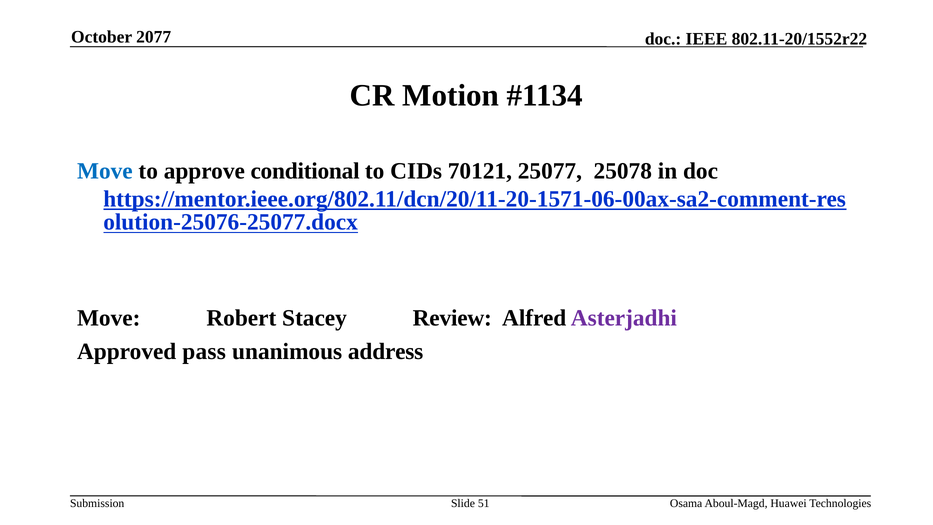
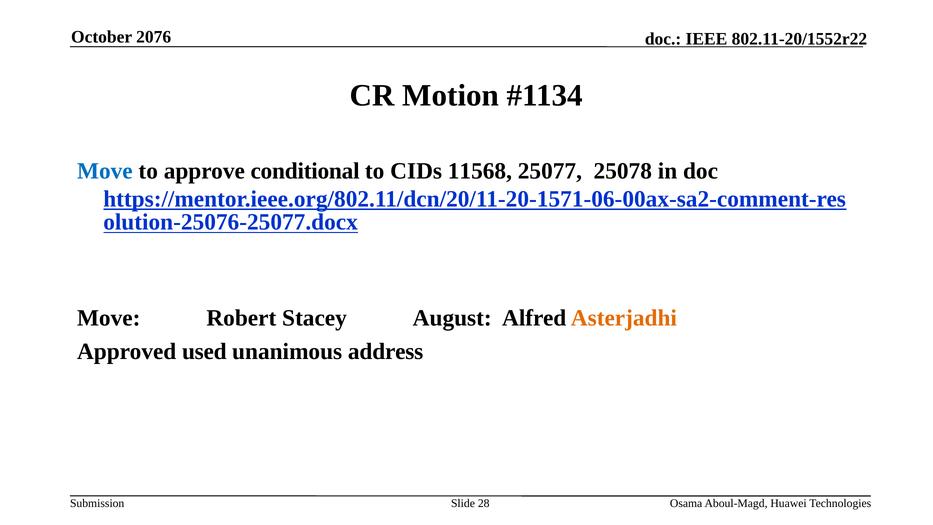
2077: 2077 -> 2076
70121: 70121 -> 11568
Review: Review -> August
Asterjadhi colour: purple -> orange
pass: pass -> used
51: 51 -> 28
